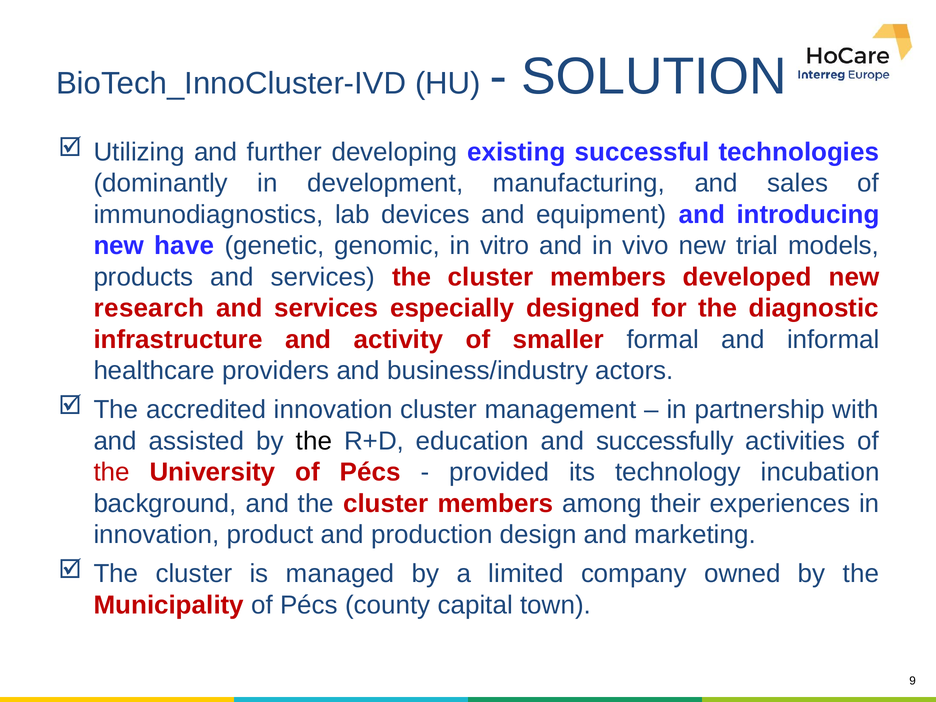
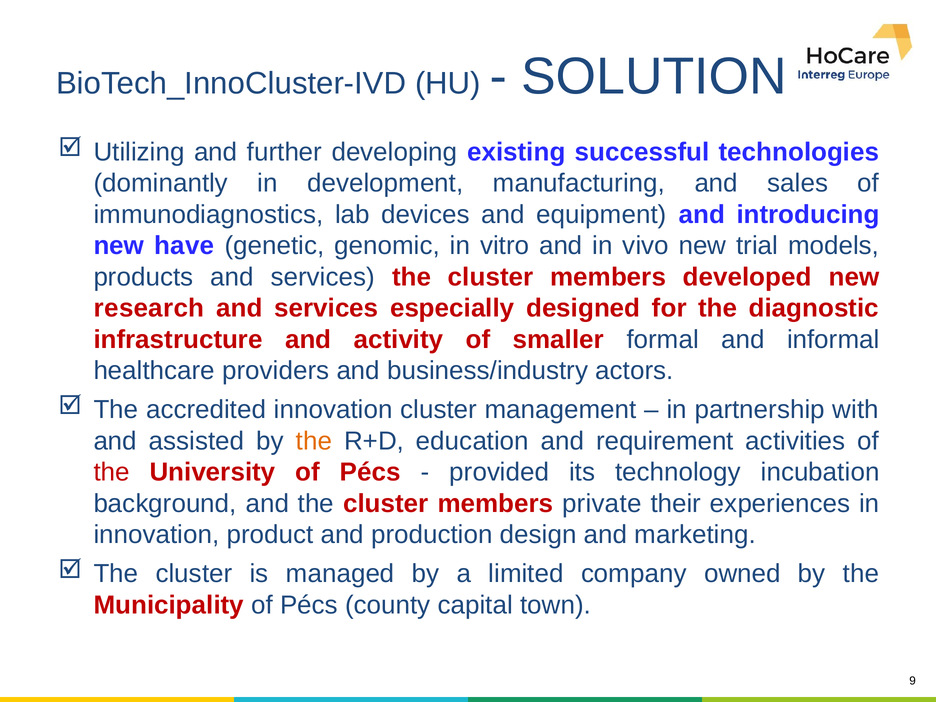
the at (314, 441) colour: black -> orange
successfully: successfully -> requirement
among: among -> private
